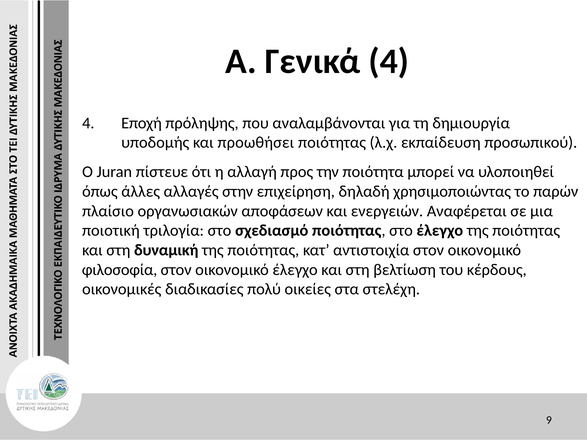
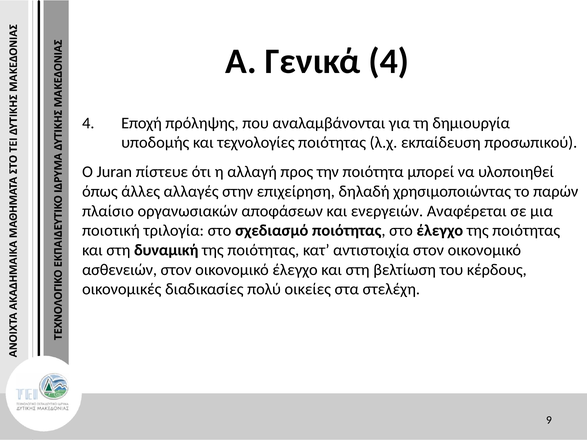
προωθήσει: προωθήσει -> τεχνολογίες
φιλοσοφία: φιλοσοφία -> ασθενειών
